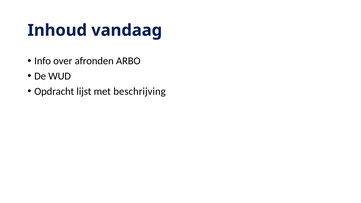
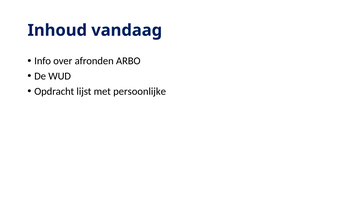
beschrijving: beschrijving -> persoonlijke
